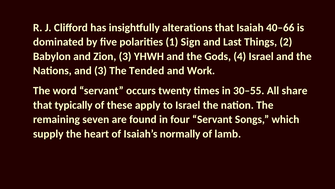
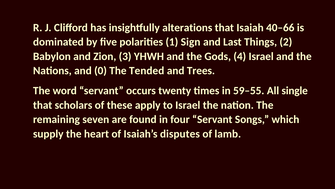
and 3: 3 -> 0
Work: Work -> Trees
30–55: 30–55 -> 59–55
share: share -> single
typically: typically -> scholars
normally: normally -> disputes
